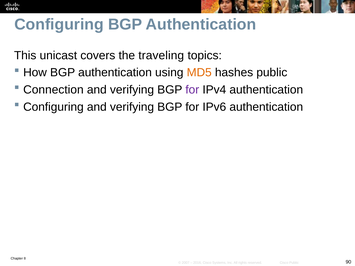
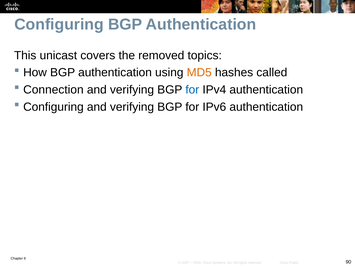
traveling: traveling -> removed
hashes public: public -> called
for at (192, 90) colour: purple -> blue
